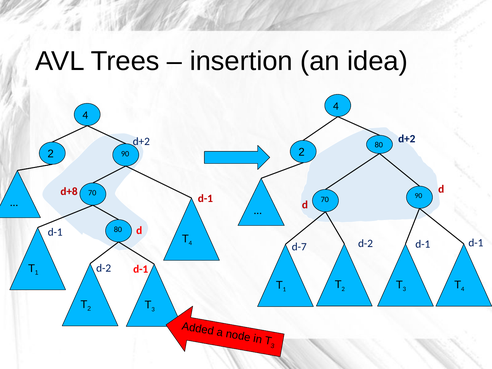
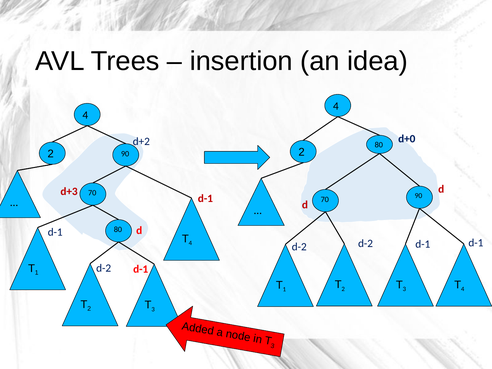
d+2 at (407, 139): d+2 -> d+0
d+8: d+8 -> d+3
d-7 at (299, 247): d-7 -> d-2
